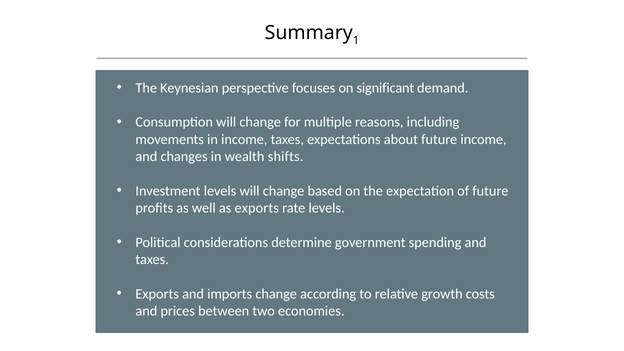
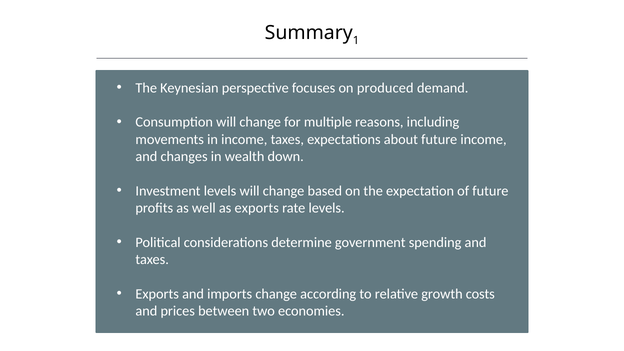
significant: significant -> produced
shifts: shifts -> down
